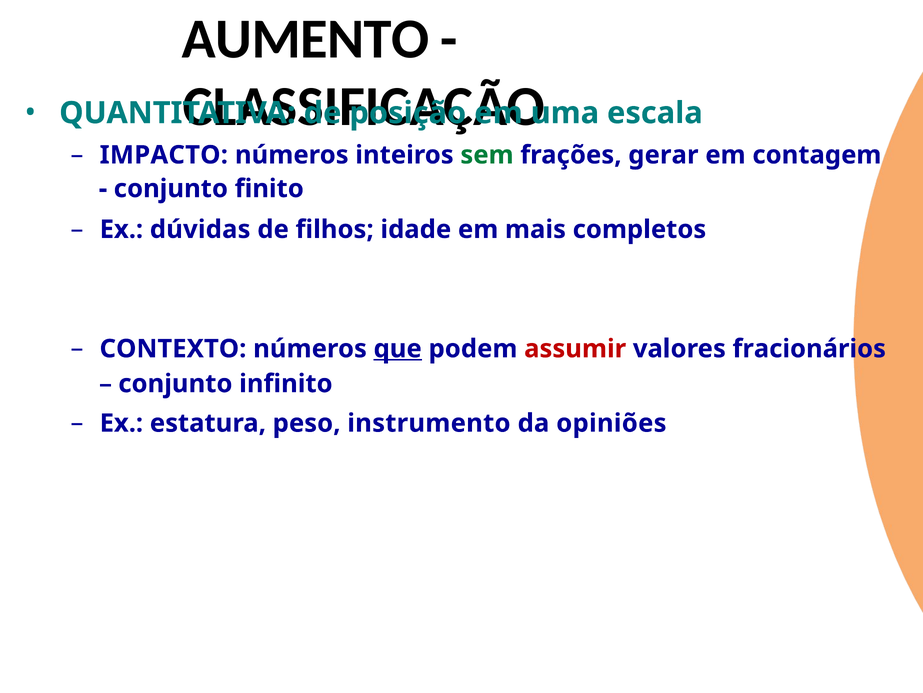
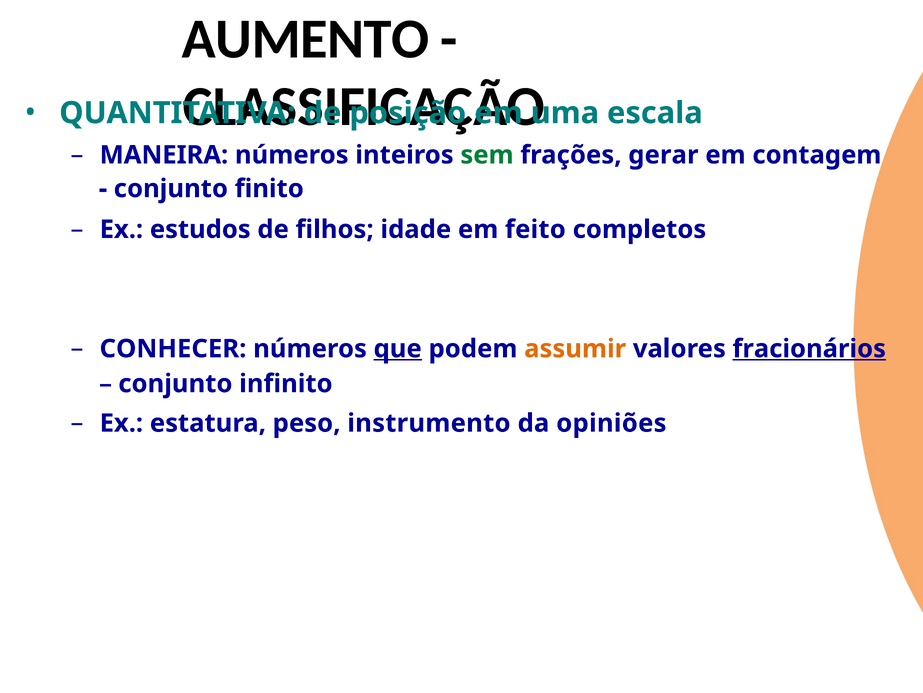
IMPACTO: IMPACTO -> MANEIRA
dúvidas: dúvidas -> estudos
mais: mais -> feito
CONTEXTO: CONTEXTO -> CONHECER
assumir colour: red -> orange
fracionários underline: none -> present
